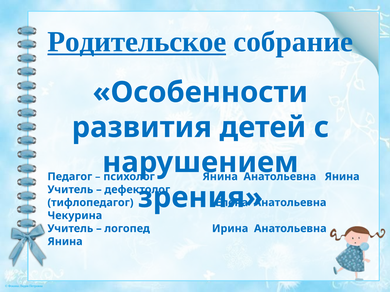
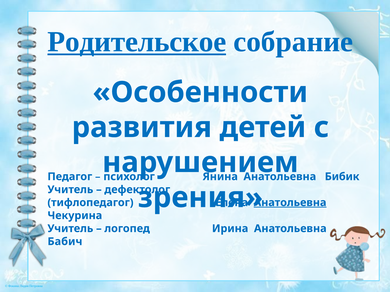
Янина at (342, 177): Янина -> Бибик
Анатольевна at (290, 203) underline: none -> present
Янина at (65, 242): Янина -> Бабич
